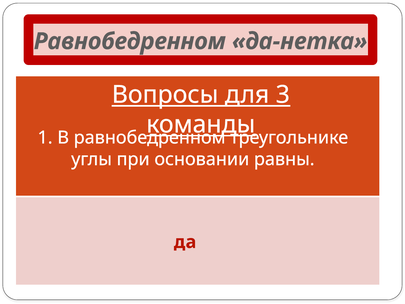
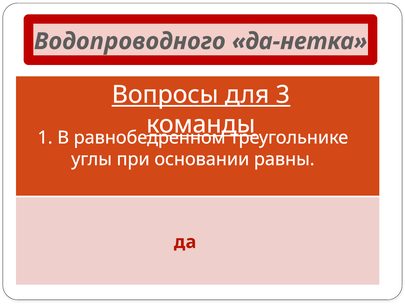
Равнобедренном at (130, 41): Равнобедренном -> Водопроводного
